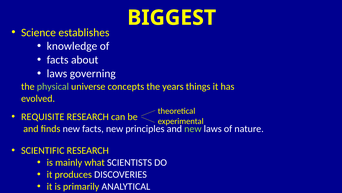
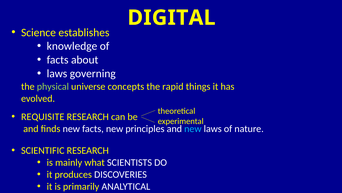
BIGGEST: BIGGEST -> DIGITAL
years: years -> rapid
new at (193, 128) colour: light green -> light blue
